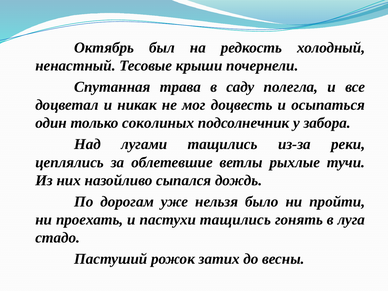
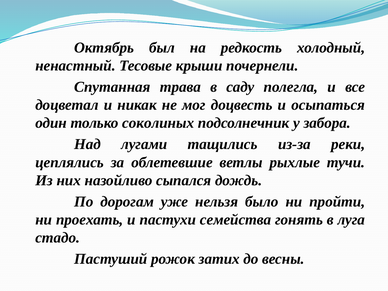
пастухи тащились: тащились -> семейства
